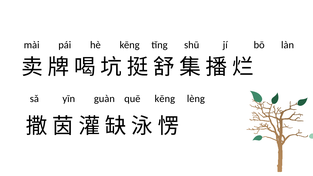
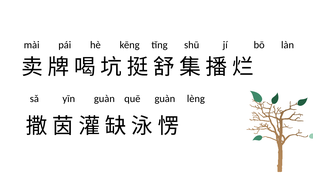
quē kēng: kēng -> guàn
